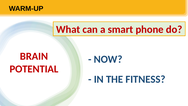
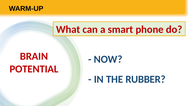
FITNESS: FITNESS -> RUBBER
